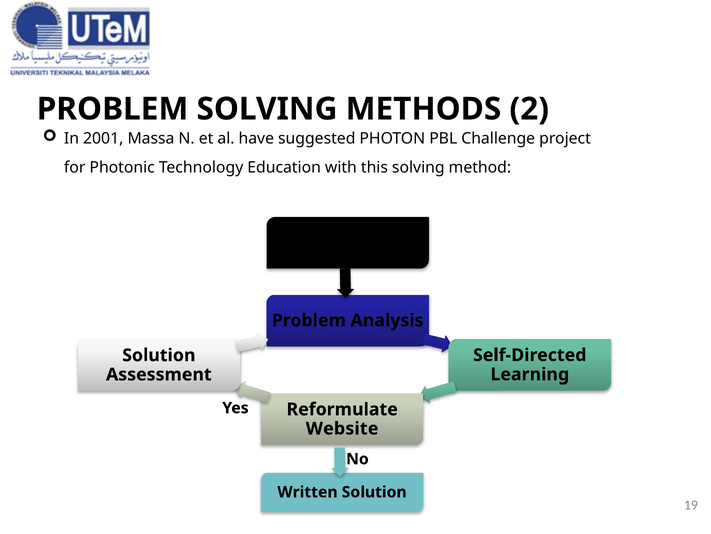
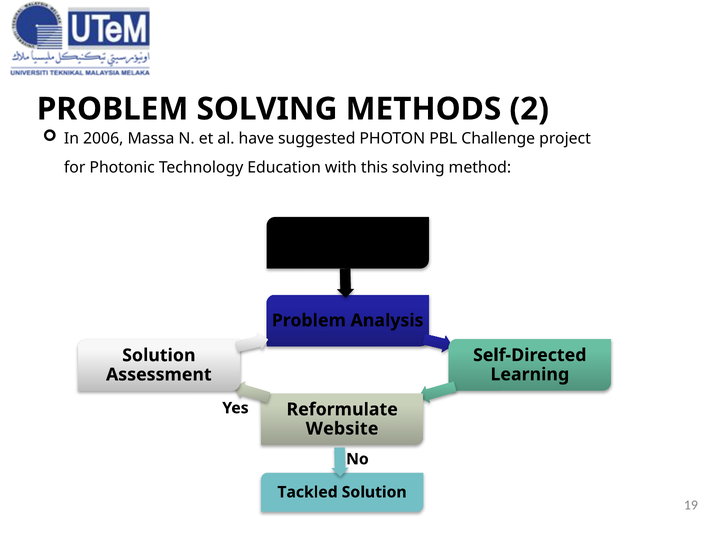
2001: 2001 -> 2006
Written: Written -> Tackled
